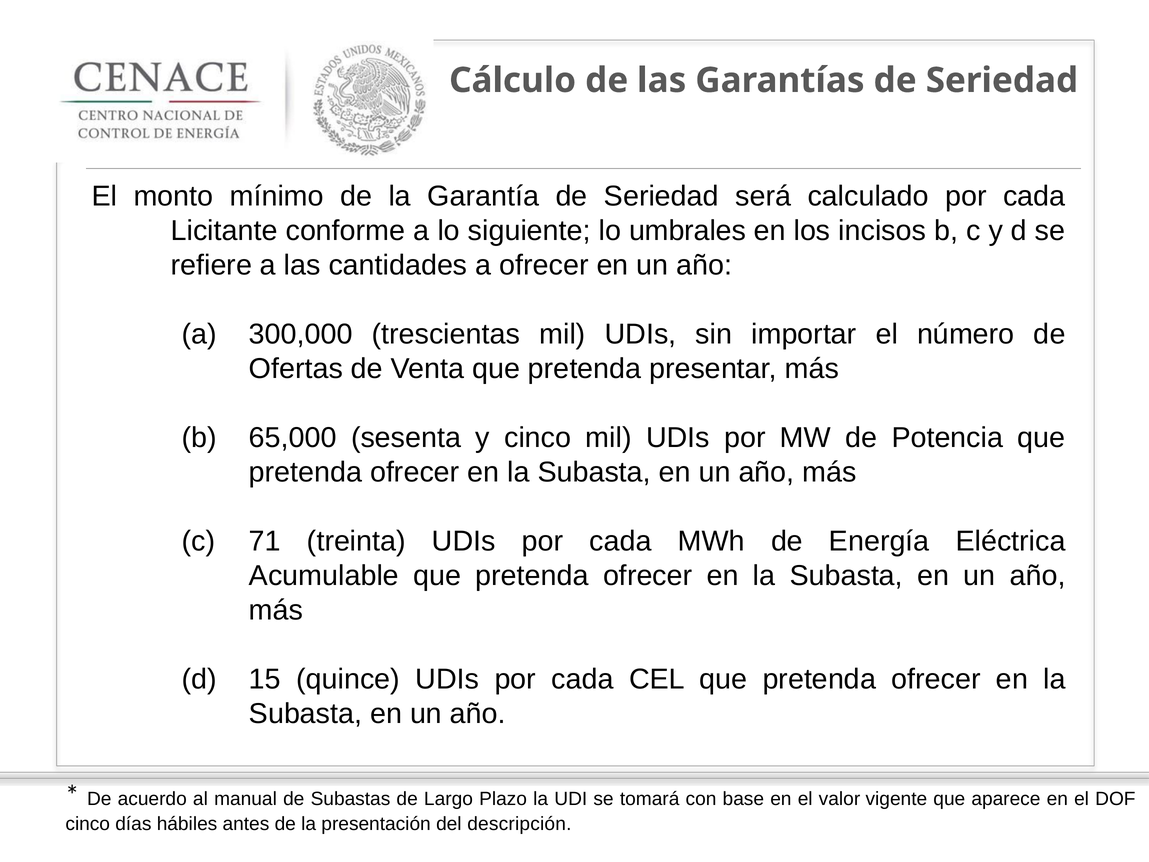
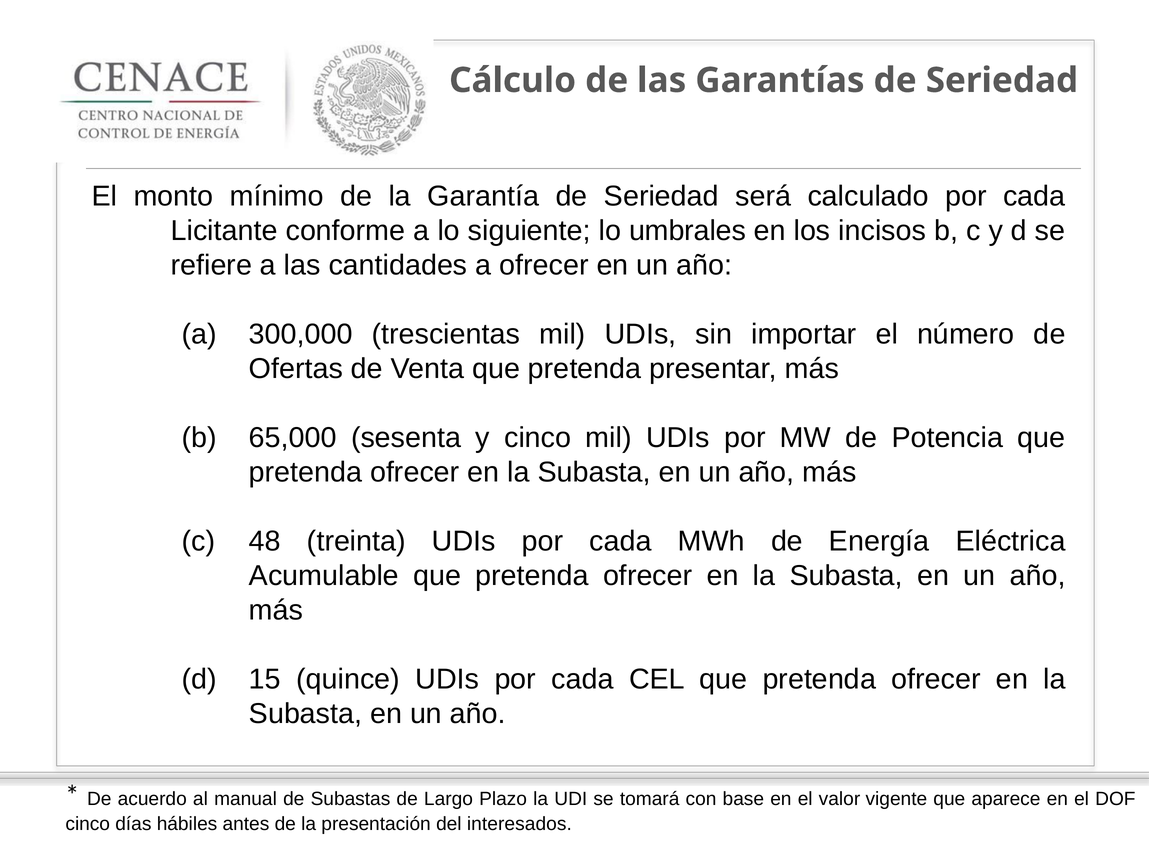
71: 71 -> 48
descripción: descripción -> interesados
